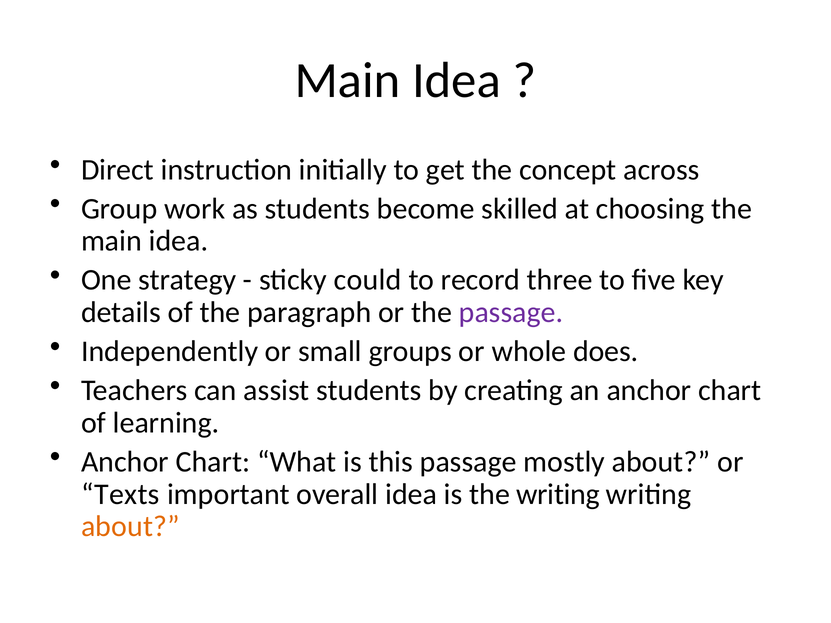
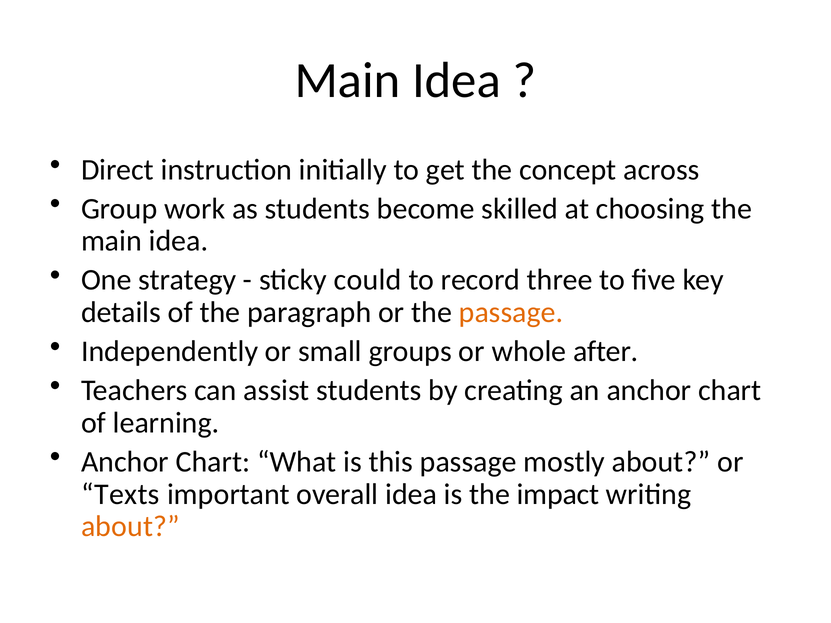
passage at (511, 313) colour: purple -> orange
does: does -> after
the writing: writing -> impact
